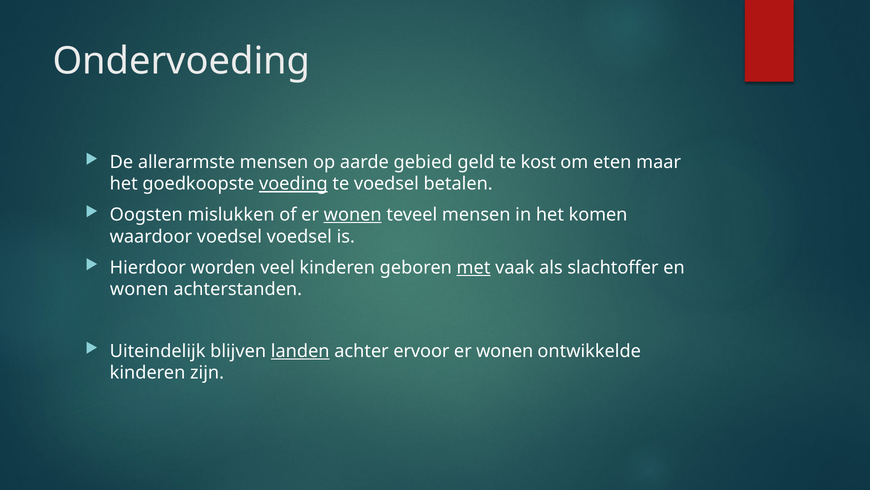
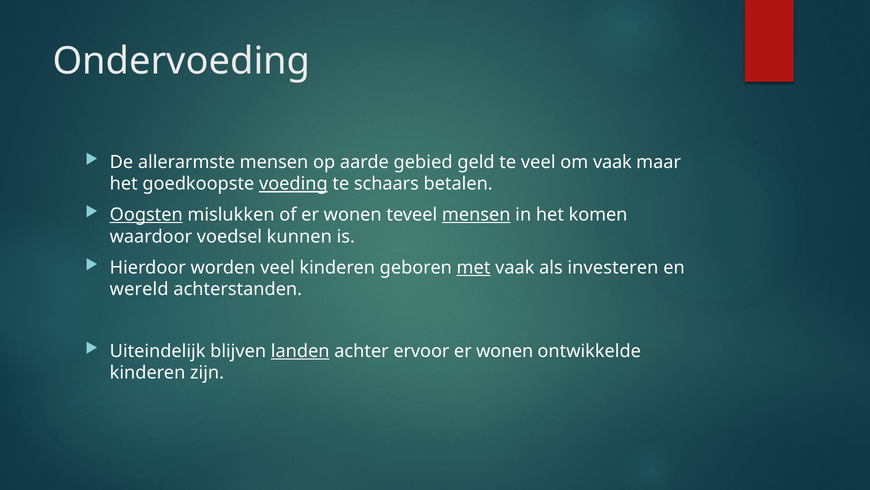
te kost: kost -> veel
om eten: eten -> vaak
te voedsel: voedsel -> schaars
Oogsten underline: none -> present
wonen at (353, 215) underline: present -> none
mensen at (476, 215) underline: none -> present
voedsel voedsel: voedsel -> kunnen
slachtoffer: slachtoffer -> investeren
wonen at (139, 289): wonen -> wereld
